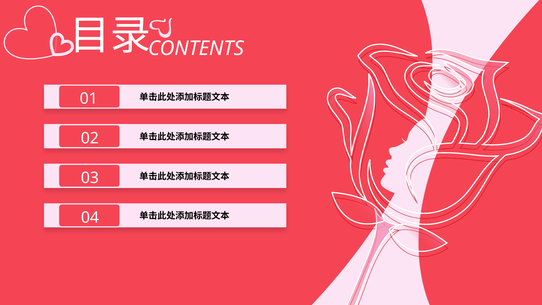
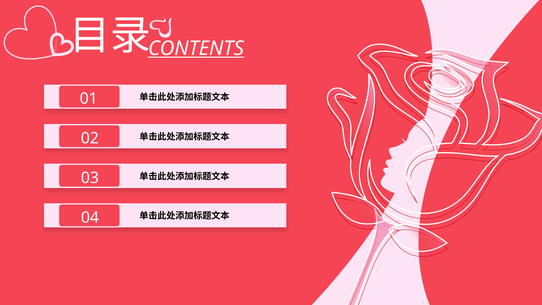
CONTENTS underline: none -> present
